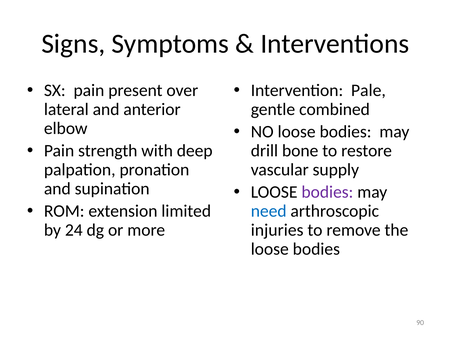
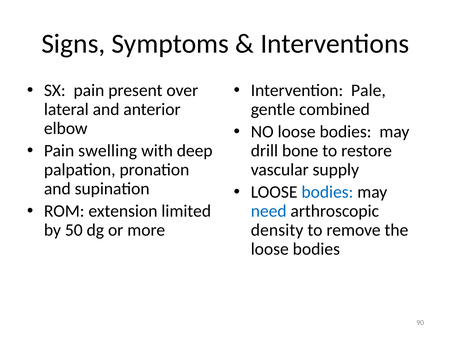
strength: strength -> swelling
bodies at (327, 192) colour: purple -> blue
24: 24 -> 50
injuries: injuries -> density
